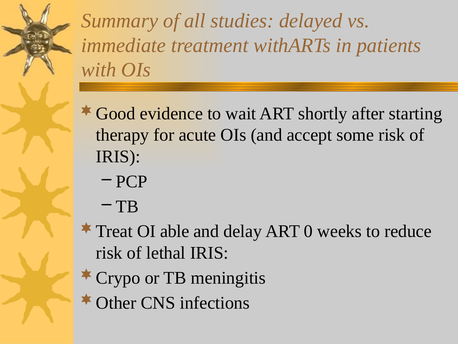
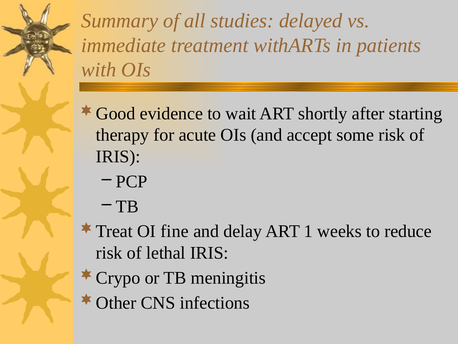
able: able -> fine
0: 0 -> 1
